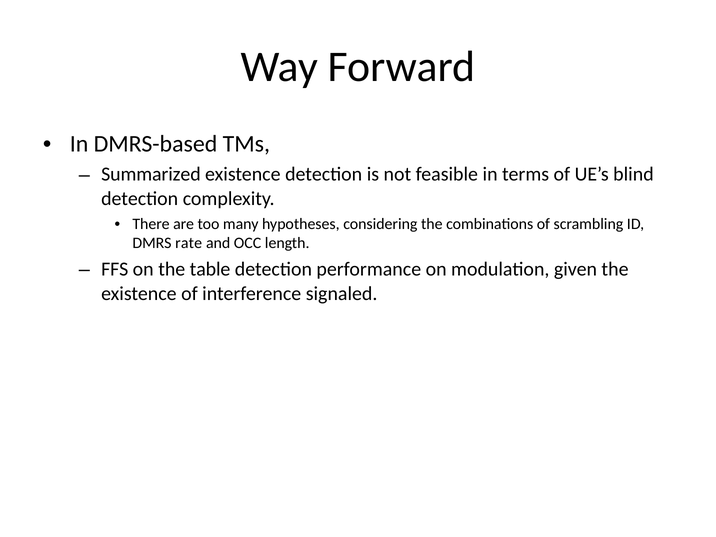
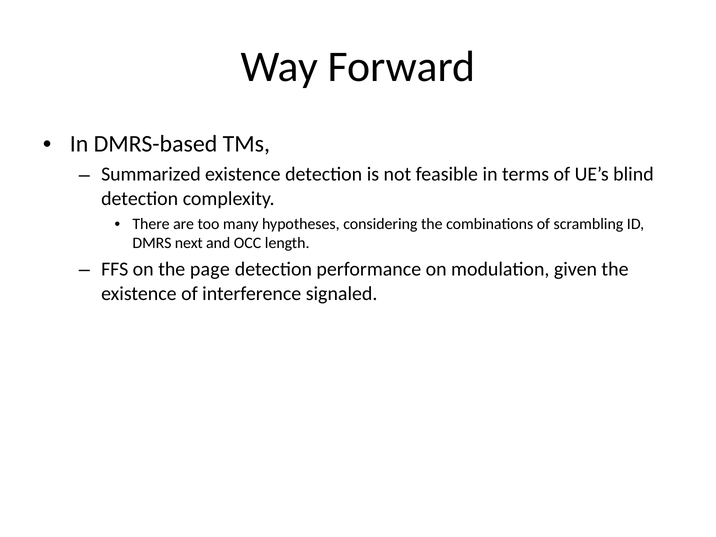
rate: rate -> next
table: table -> page
